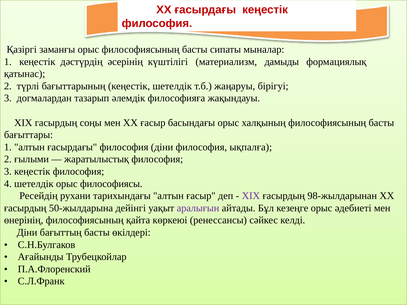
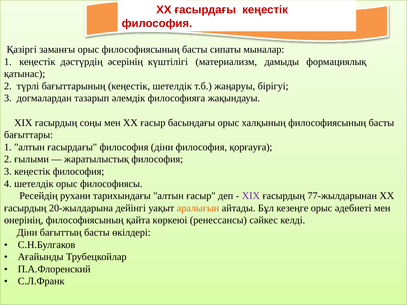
ықпалға: ықпалға -> қорғауға
98-жылдарынан: 98-жылдарынан -> 77-жылдарынан
50-жылдарына: 50-жылдарына -> 20-жылдарына
аралығын colour: purple -> orange
